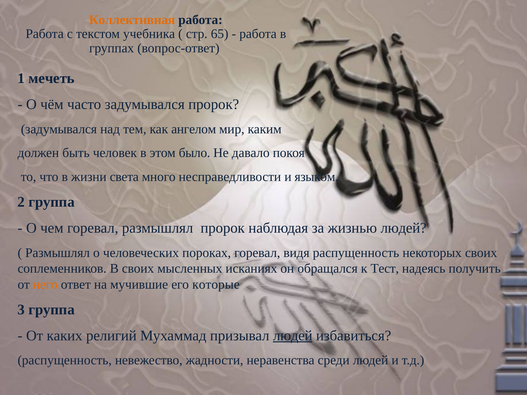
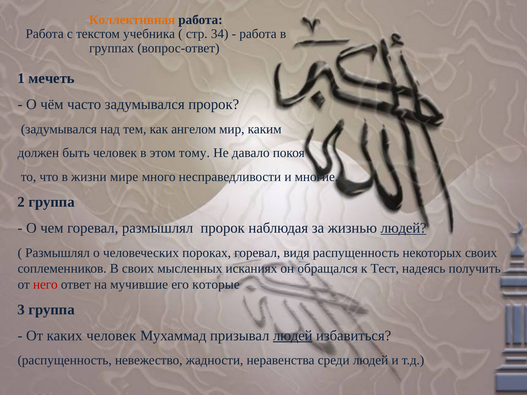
65: 65 -> 34
было: было -> тому
света: света -> мире
языком: языком -> многие
людей at (404, 228) underline: none -> present
него colour: orange -> red
каких религий: религий -> человек
